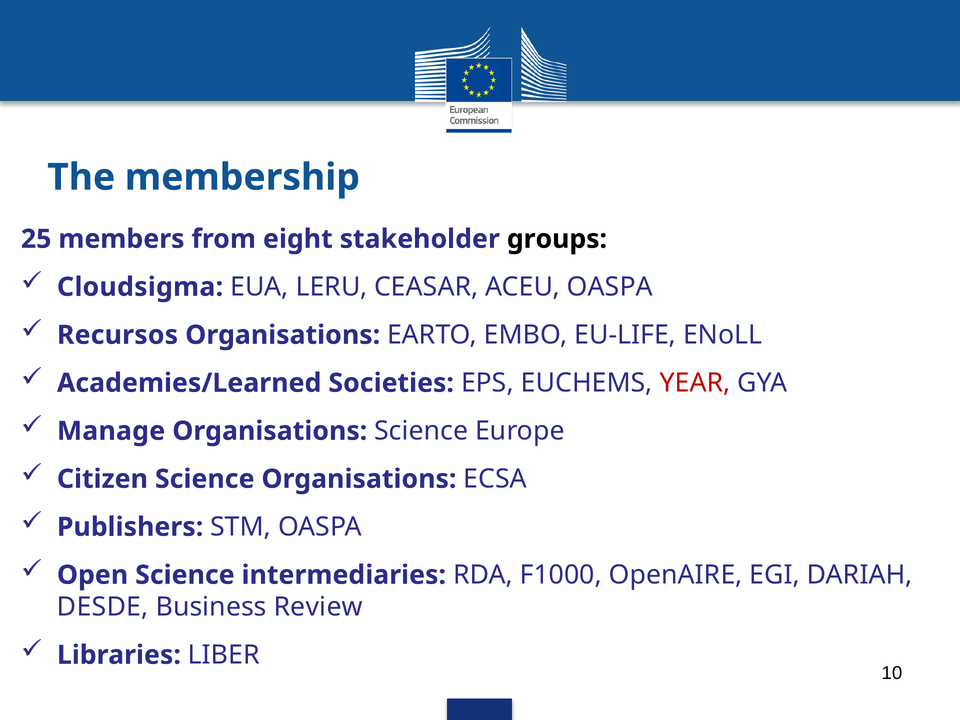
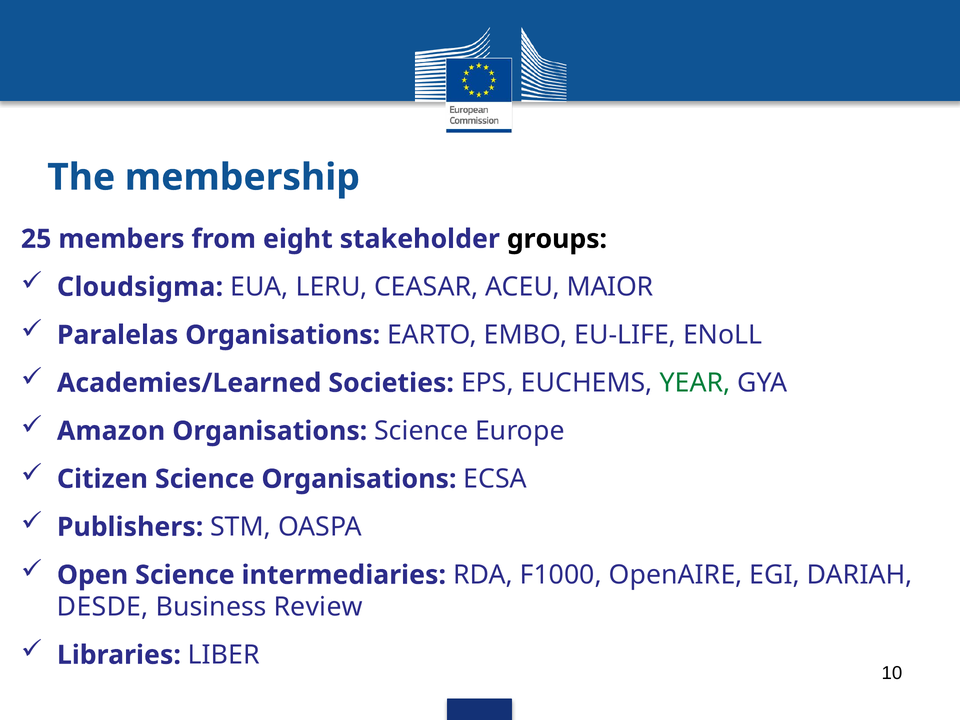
ACEU OASPA: OASPA -> MAIOR
Recursos: Recursos -> Paralelas
YEAR colour: red -> green
Manage: Manage -> Amazon
